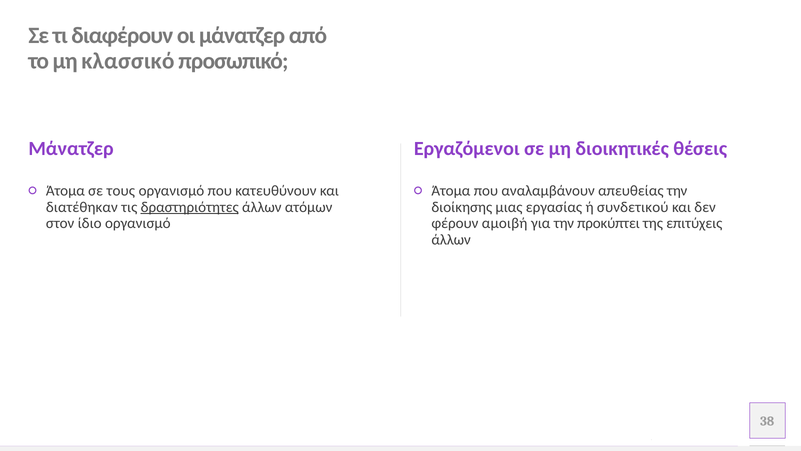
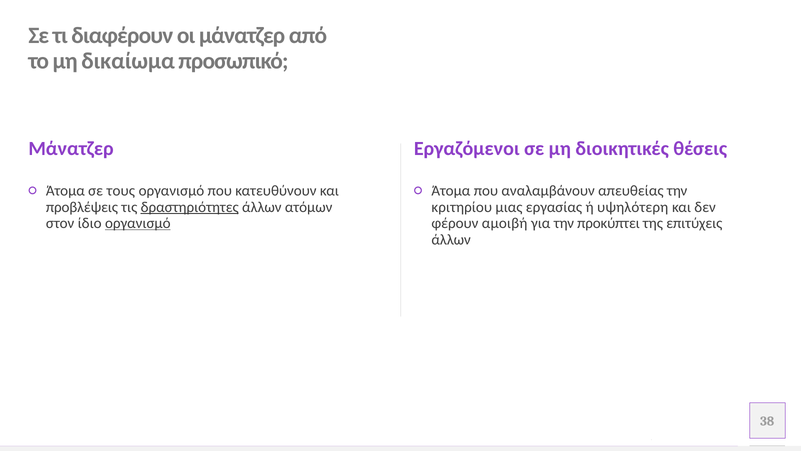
κλασσικό: κλασσικό -> δικαίωμα
διατέθηκαν: διατέθηκαν -> προβλέψεις
διοίκησης: διοίκησης -> κριτηρίου
συνδετικού: συνδετικού -> υψηλότερη
οργανισμό at (138, 223) underline: none -> present
